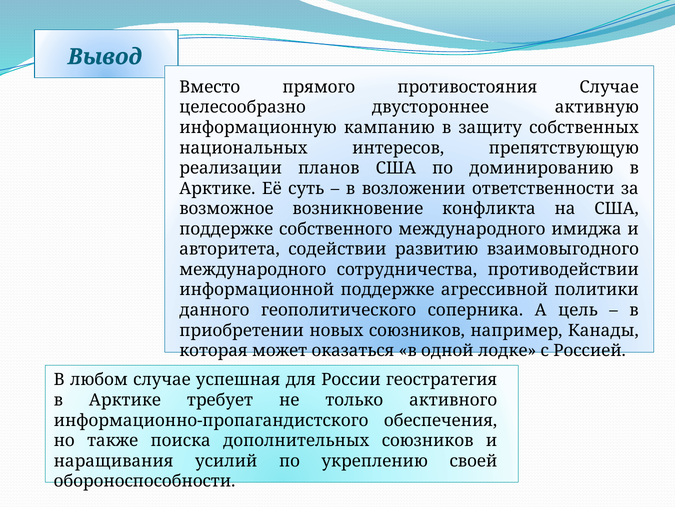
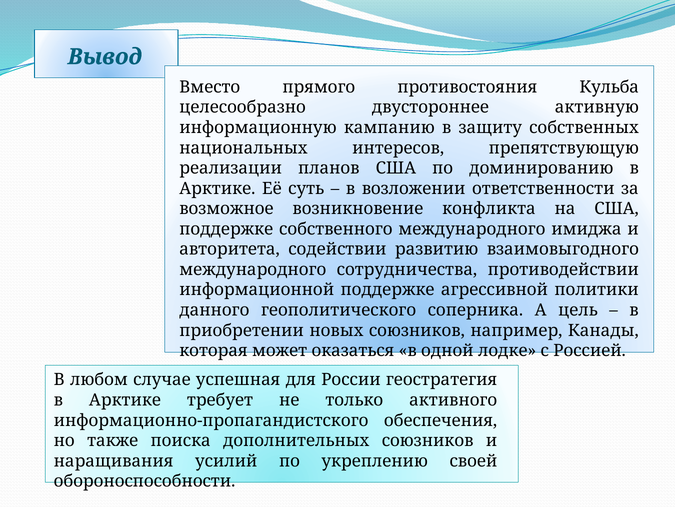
противостояния Случае: Случае -> Кульба
